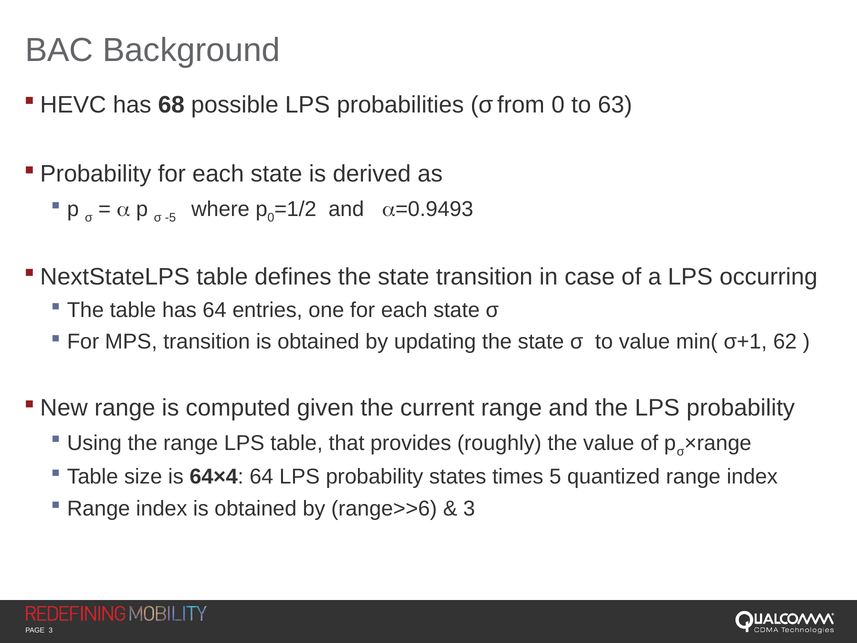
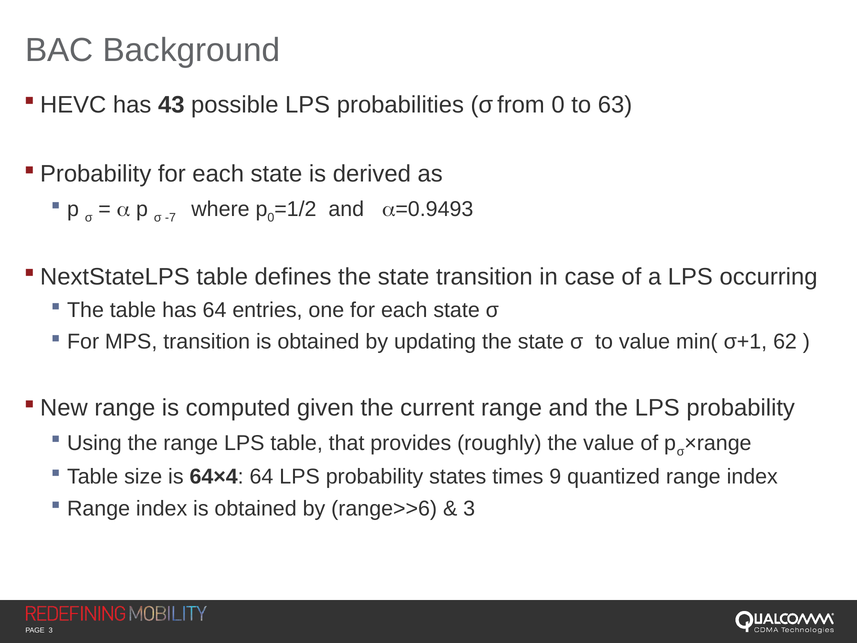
68: 68 -> 43
-5: -5 -> -7
5: 5 -> 9
